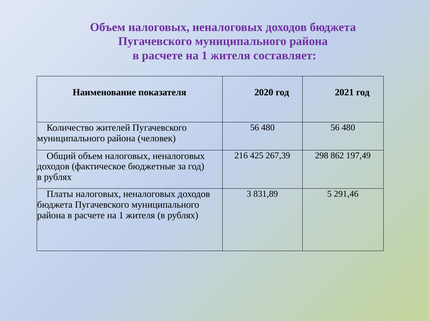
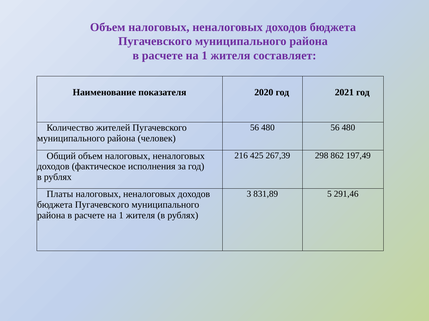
бюджетные: бюджетные -> исполнения
